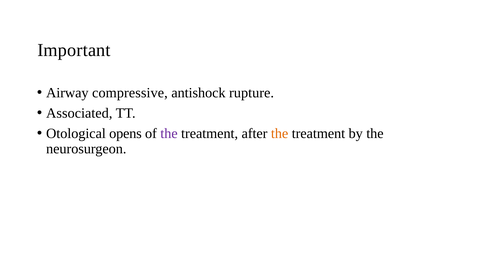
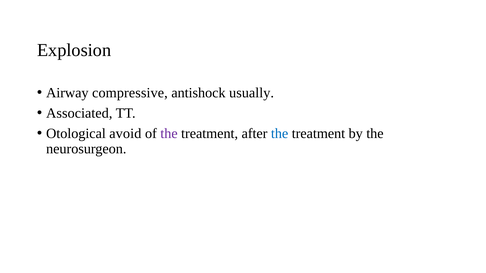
Important: Important -> Explosion
rupture: rupture -> usually
opens: opens -> avoid
the at (280, 134) colour: orange -> blue
